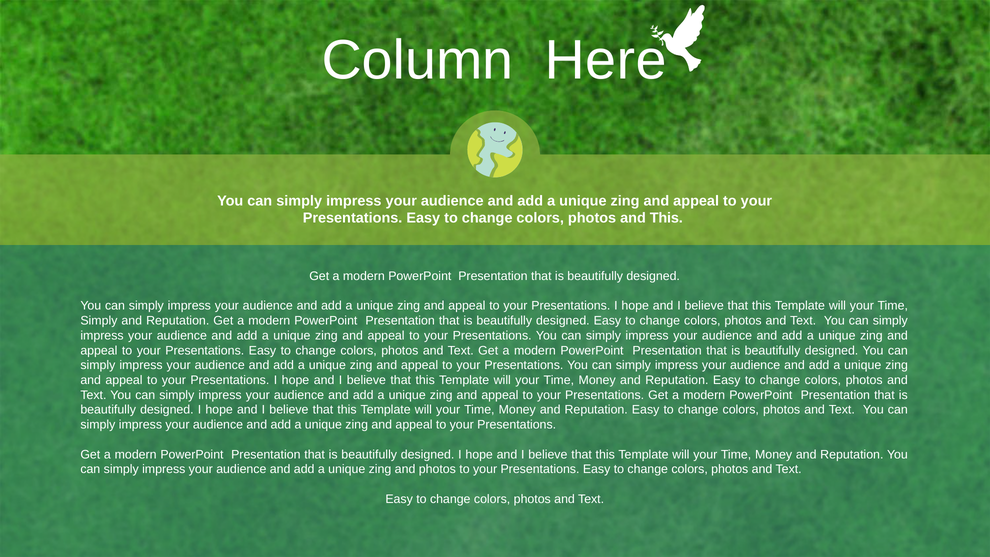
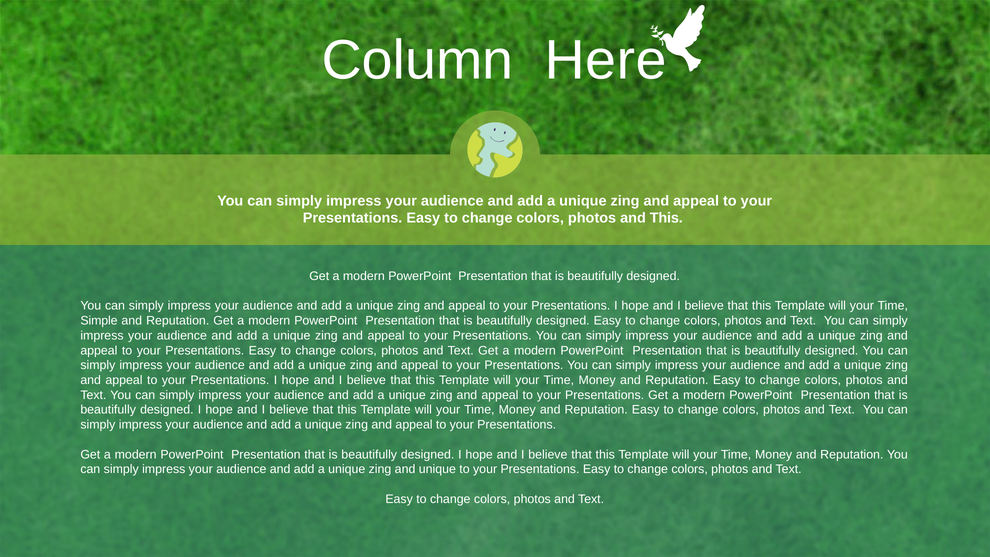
Simply at (99, 321): Simply -> Simple
and photos: photos -> unique
